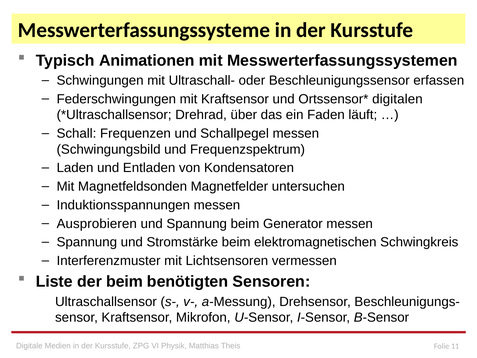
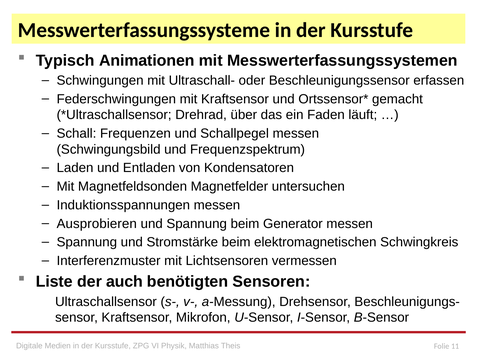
digitalen: digitalen -> gemacht
der beim: beim -> auch
